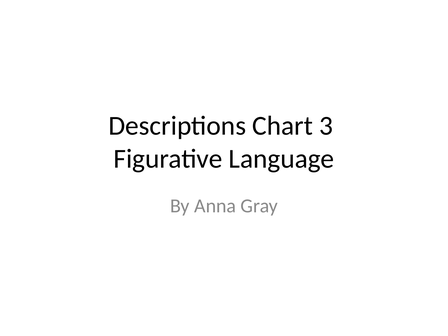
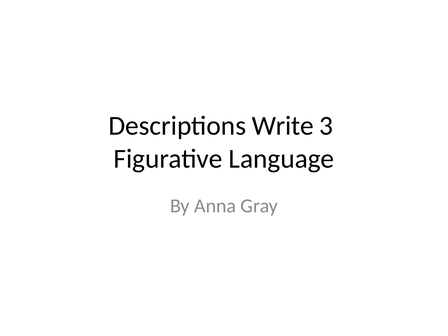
Chart: Chart -> Write
